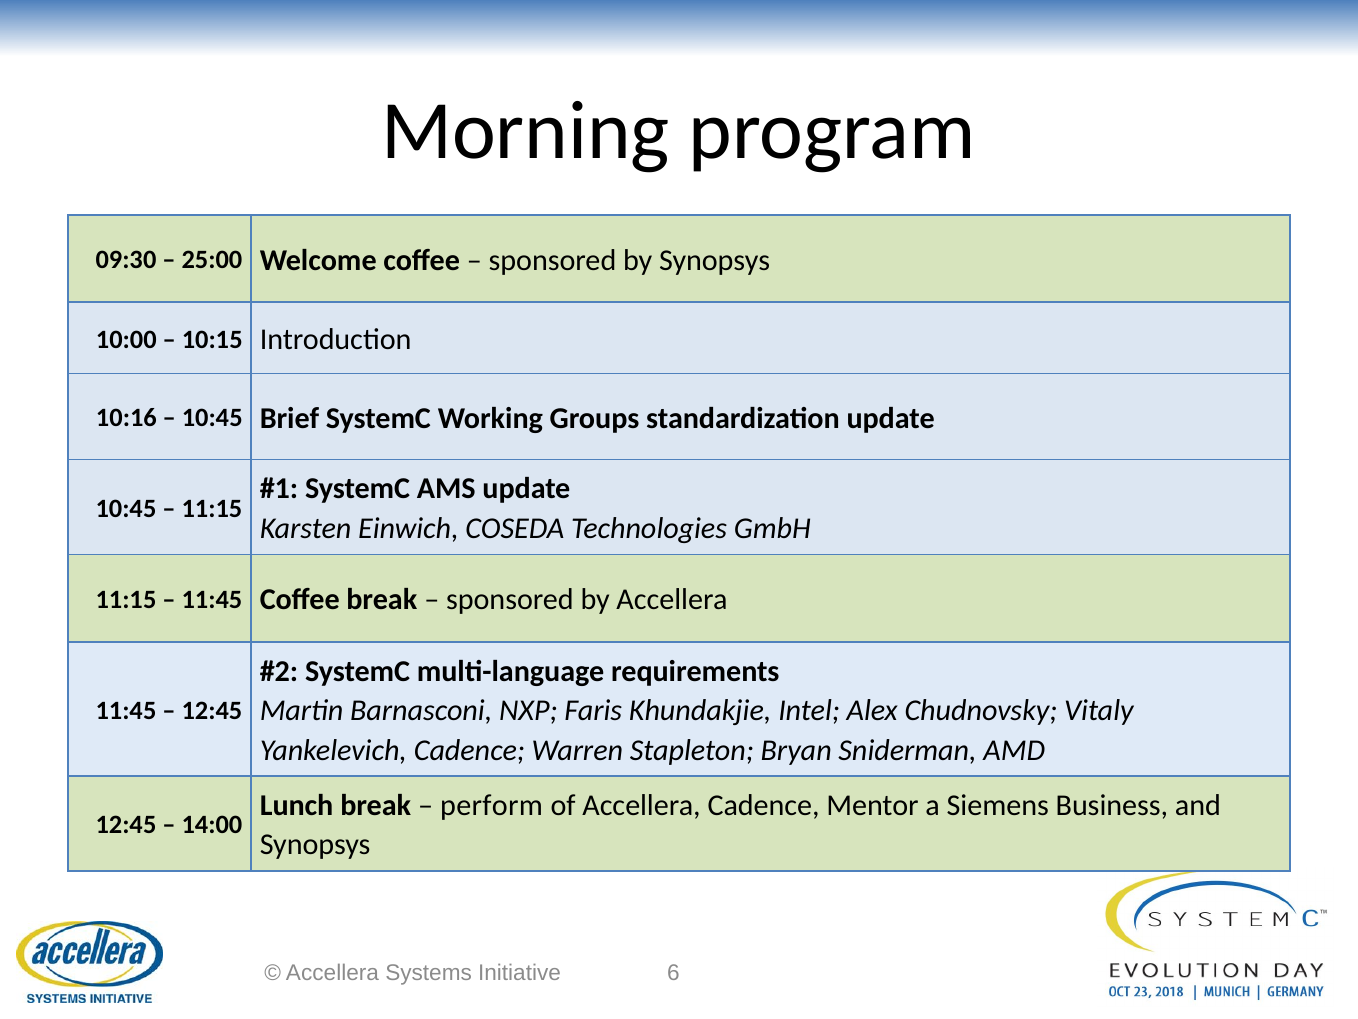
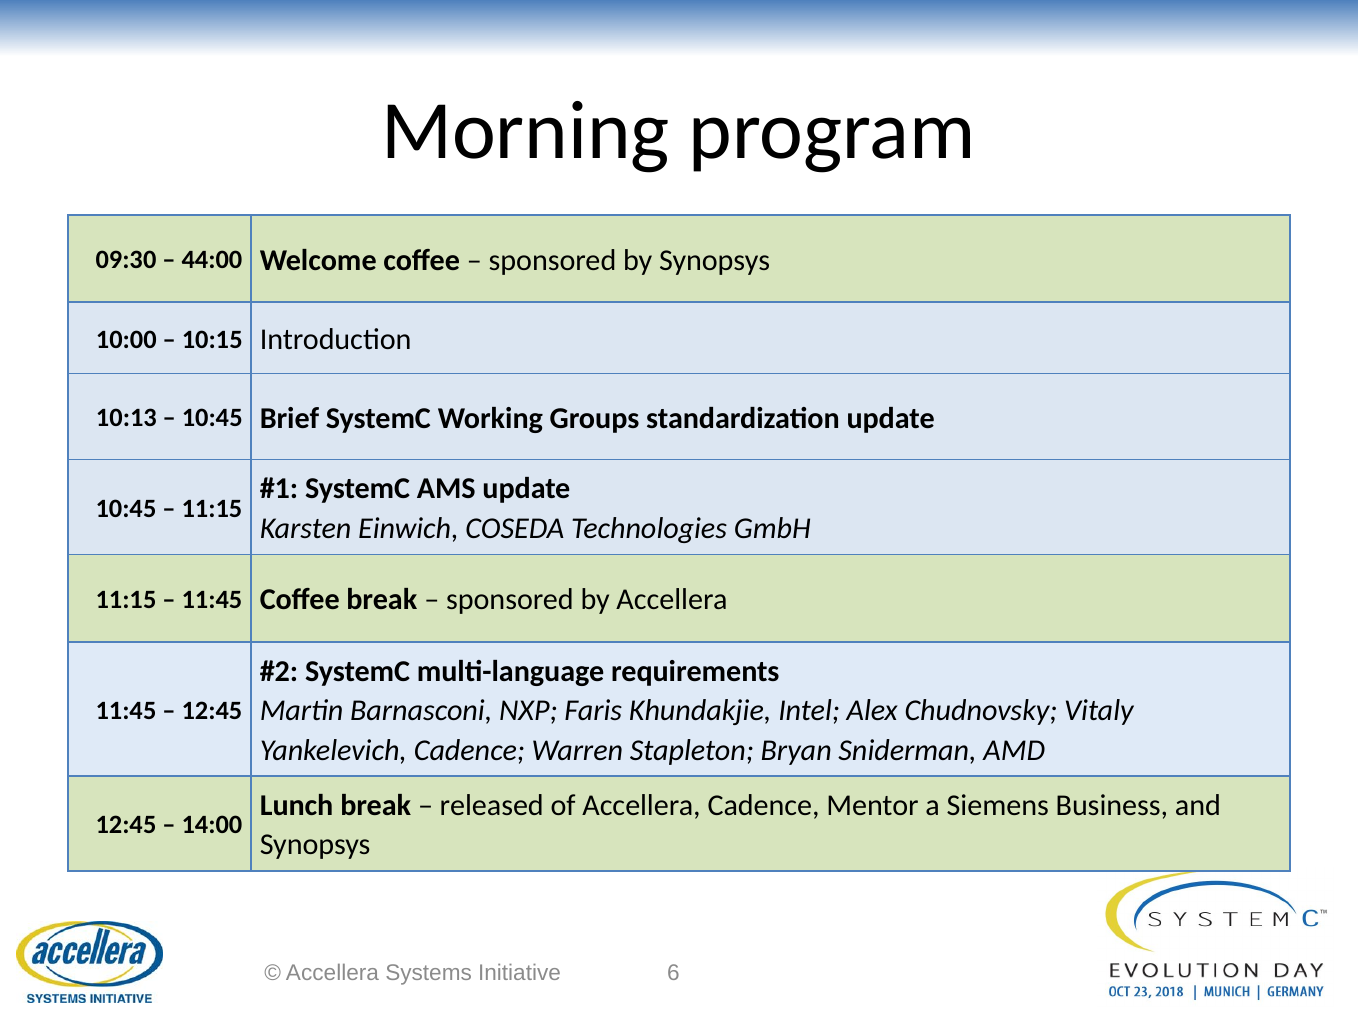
25:00: 25:00 -> 44:00
10:16: 10:16 -> 10:13
perform: perform -> released
